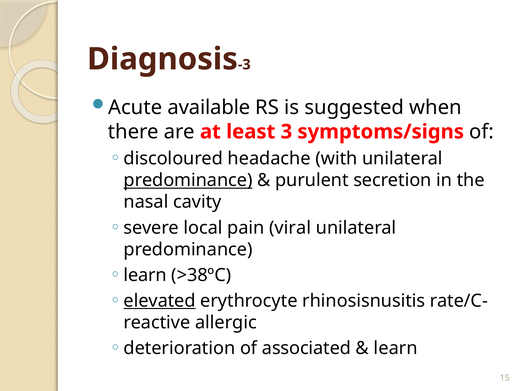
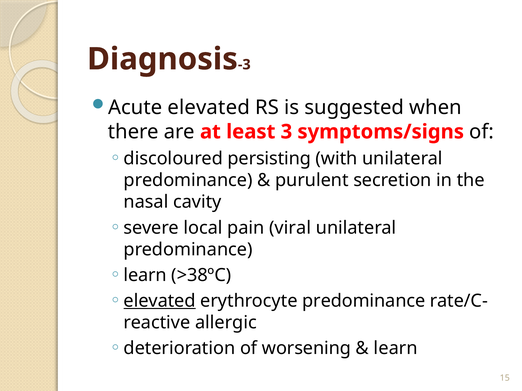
Acute available: available -> elevated
headache: headache -> persisting
predominance at (188, 181) underline: present -> none
erythrocyte rhinosisnusitis: rhinosisnusitis -> predominance
associated: associated -> worsening
